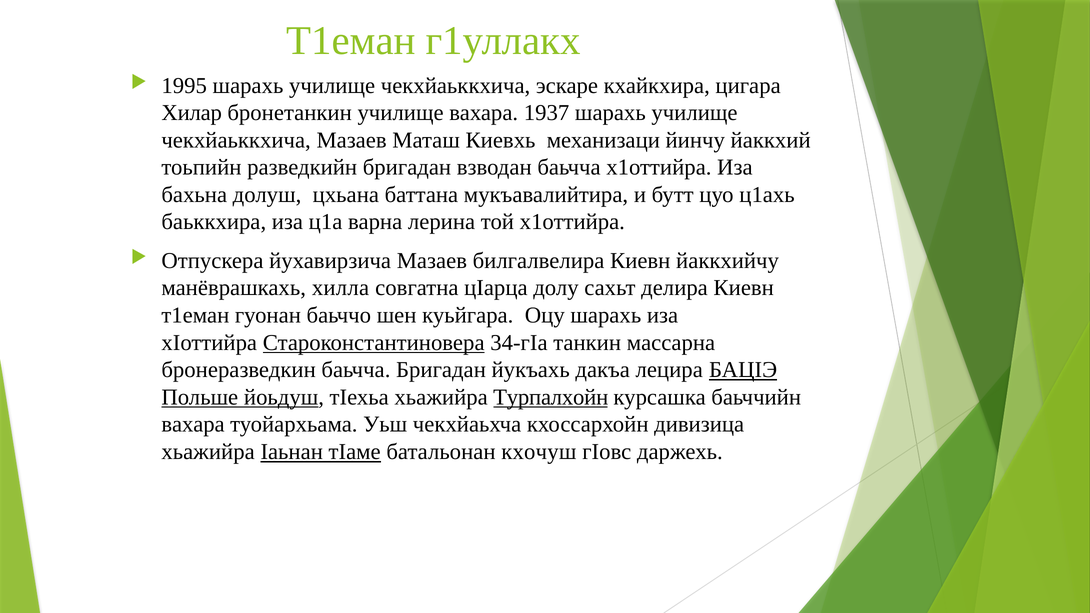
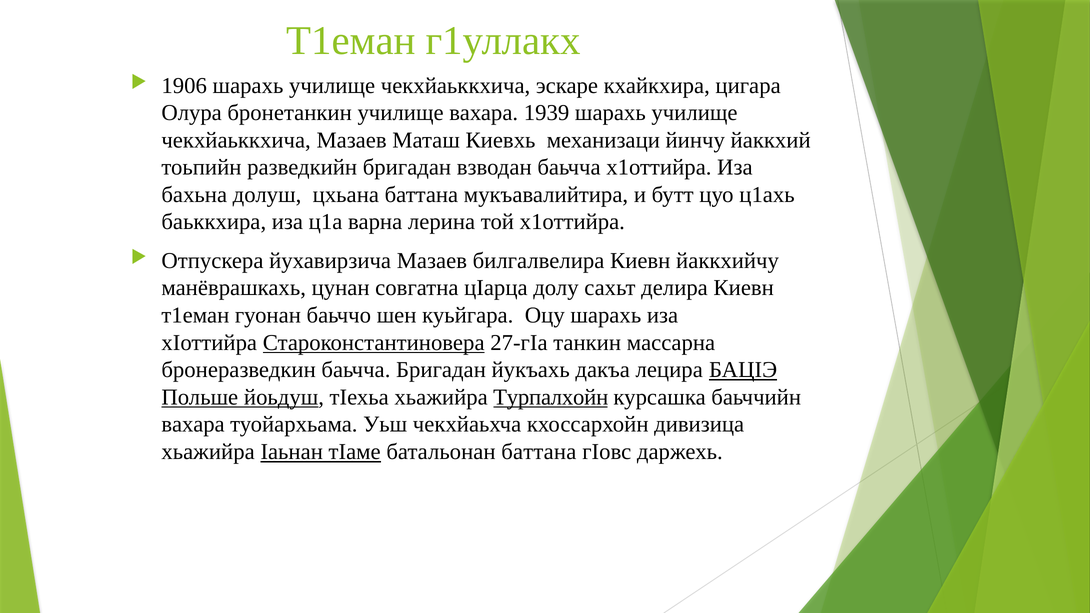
1995: 1995 -> 1906
Хилар: Хилар -> Олура
1937: 1937 -> 1939
хилла: хилла -> цунан
34-гӀа: 34-гӀа -> 27-гӀа
батальонан кхочуш: кхочуш -> баттана
